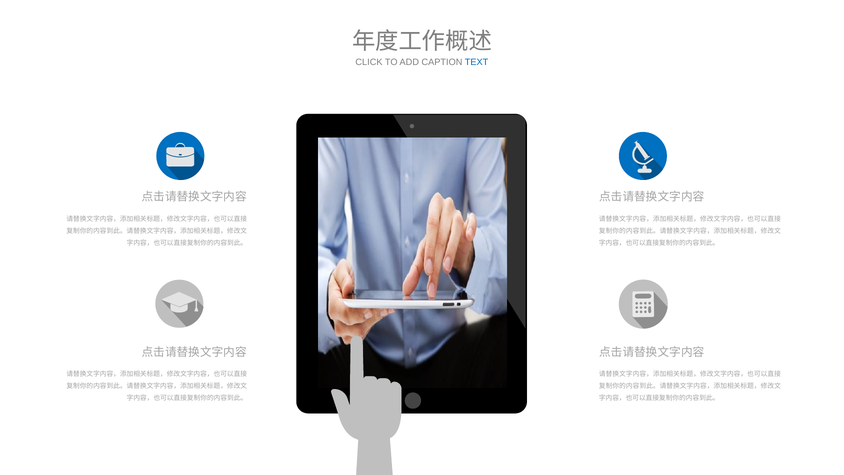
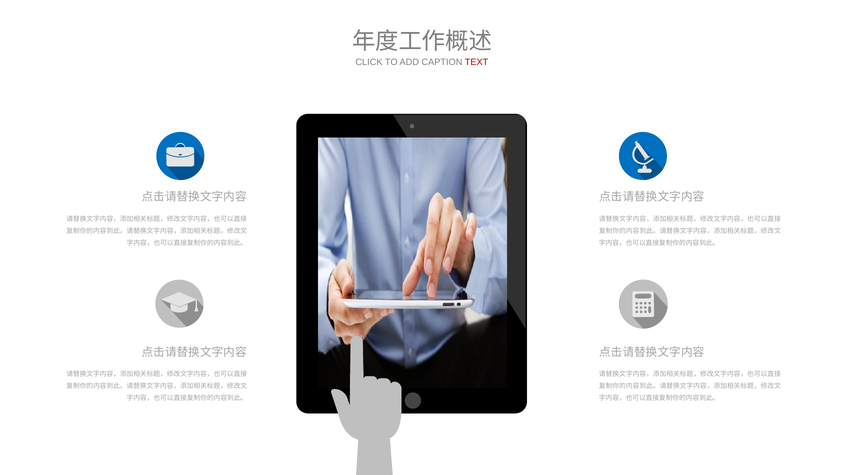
TEXT colour: blue -> red
